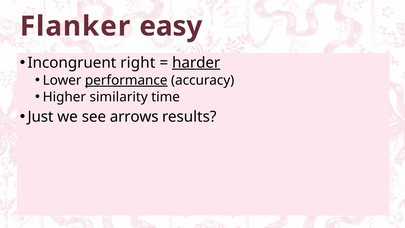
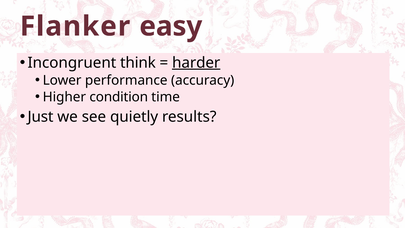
right: right -> think
performance underline: present -> none
similarity: similarity -> condition
arrows: arrows -> quietly
